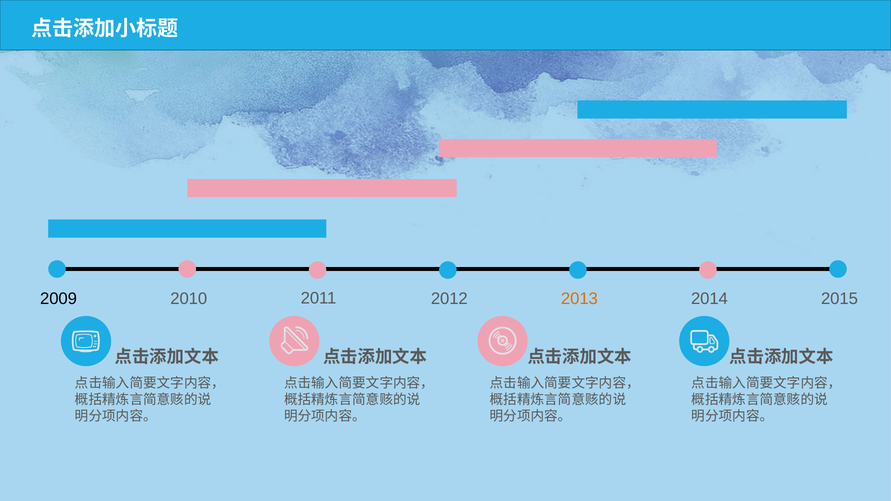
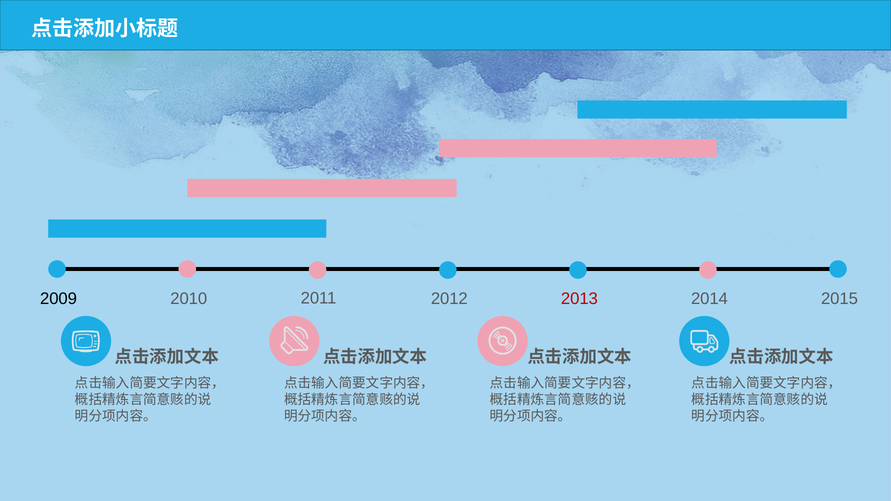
2013 colour: orange -> red
